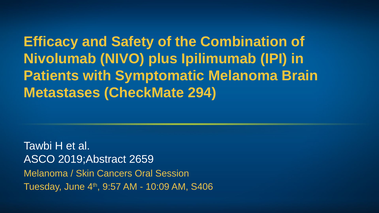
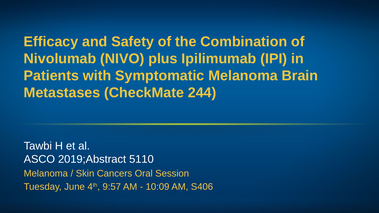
294: 294 -> 244
2659: 2659 -> 5110
